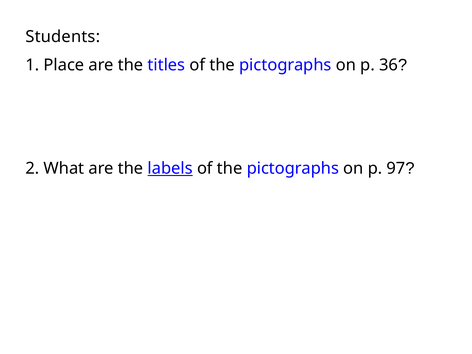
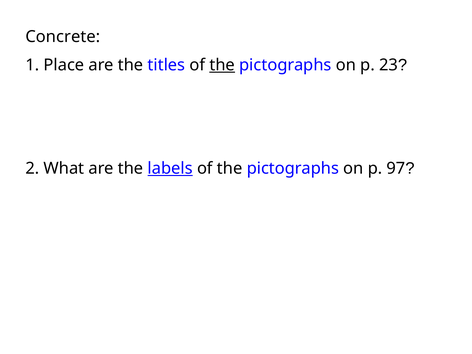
Students: Students -> Concrete
the at (222, 65) underline: none -> present
36: 36 -> 23
